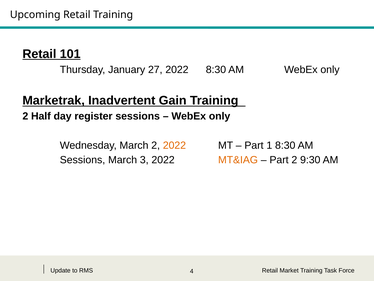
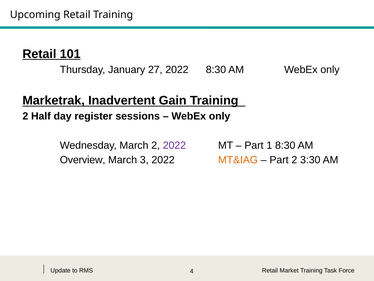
2022 at (174, 145) colour: orange -> purple
Sessions at (83, 160): Sessions -> Overview
9:30: 9:30 -> 3:30
